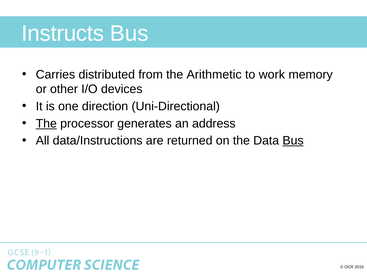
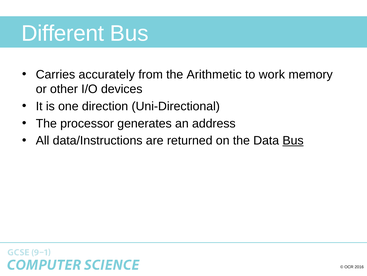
Instructs: Instructs -> Different
distributed: distributed -> accurately
The at (46, 123) underline: present -> none
